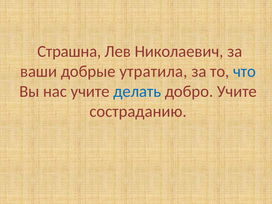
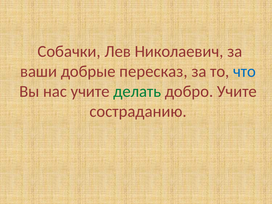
Страшна: Страшна -> Собачки
утратила: утратила -> пересказ
делать colour: blue -> green
